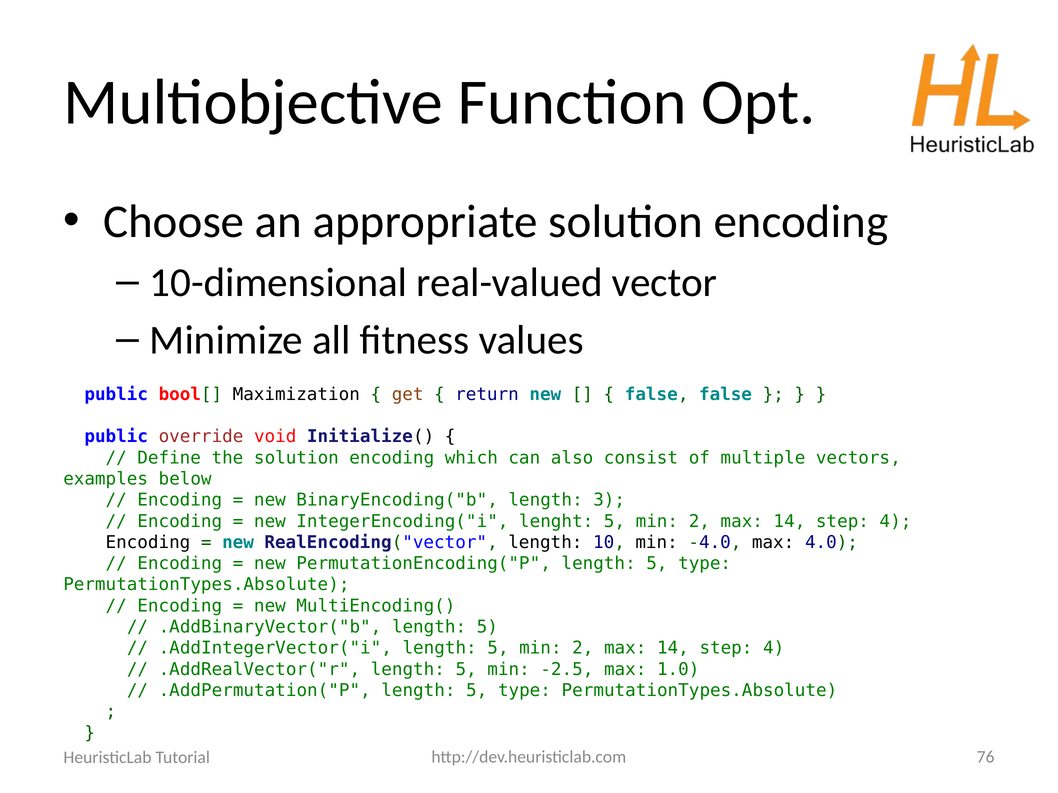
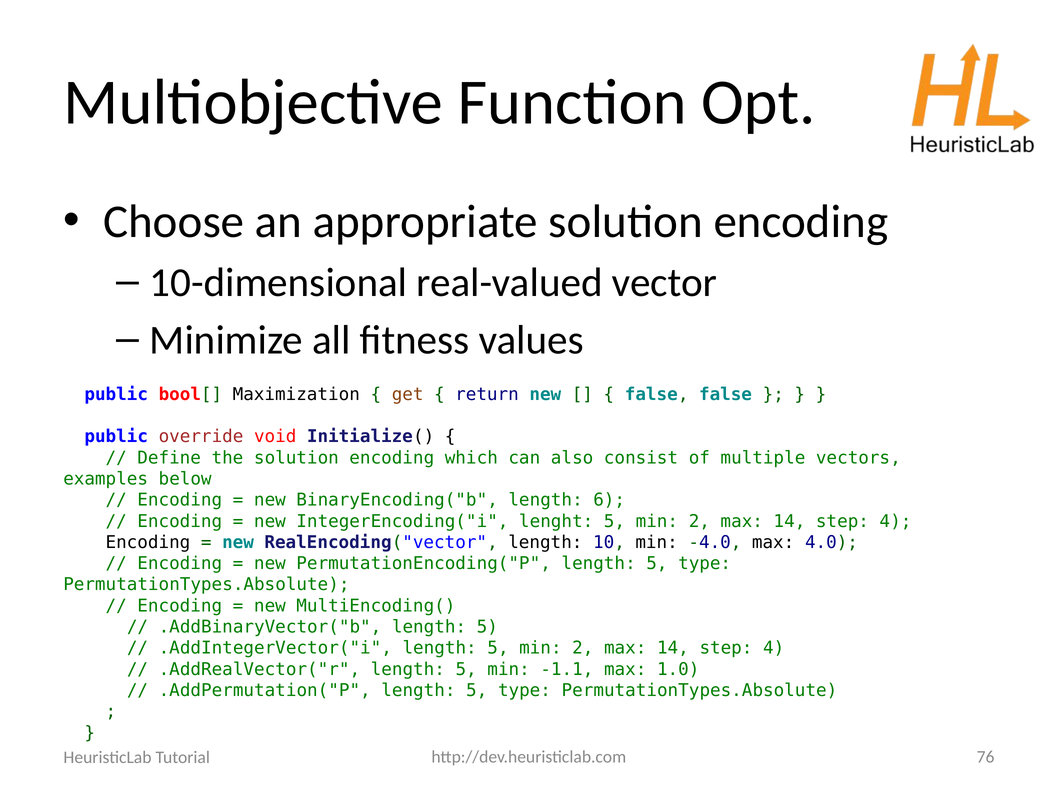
3: 3 -> 6
-2.5: -2.5 -> -1.1
